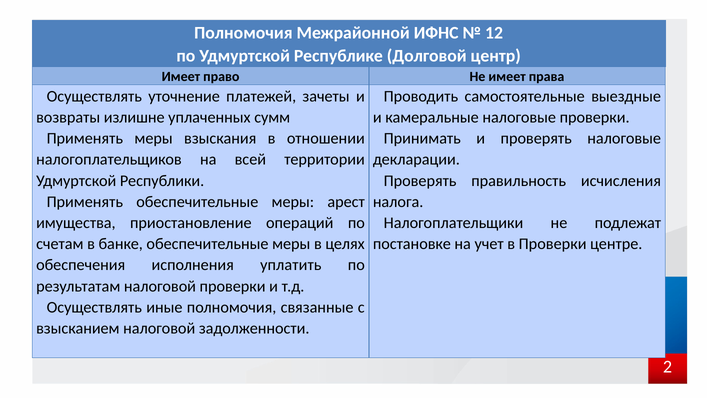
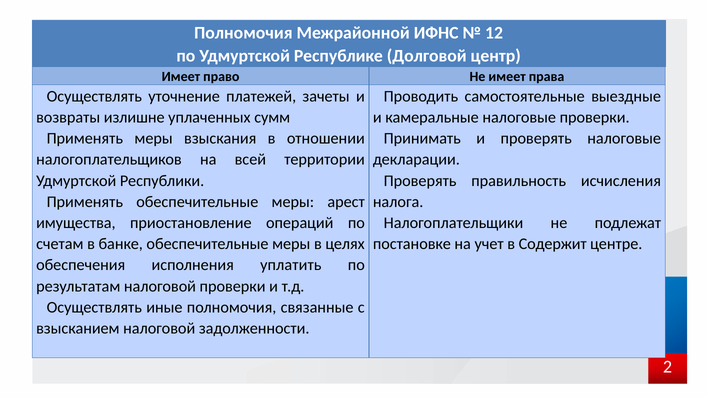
в Проверки: Проверки -> Содержит
